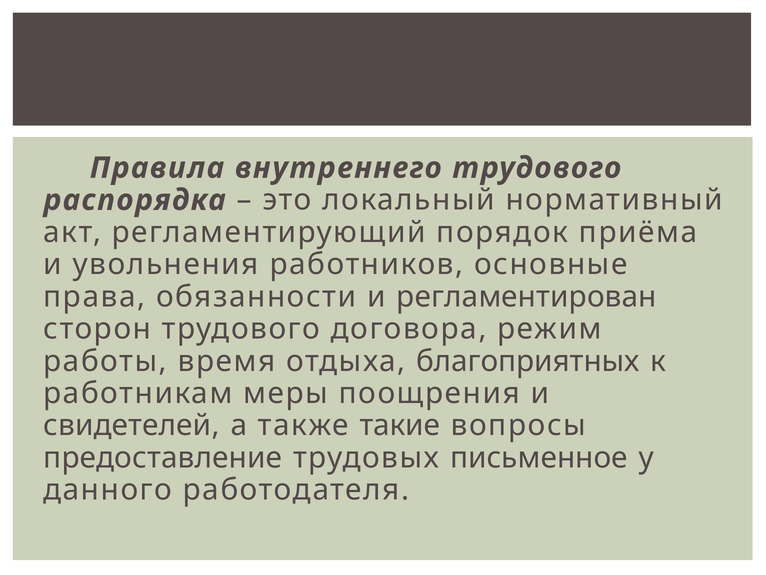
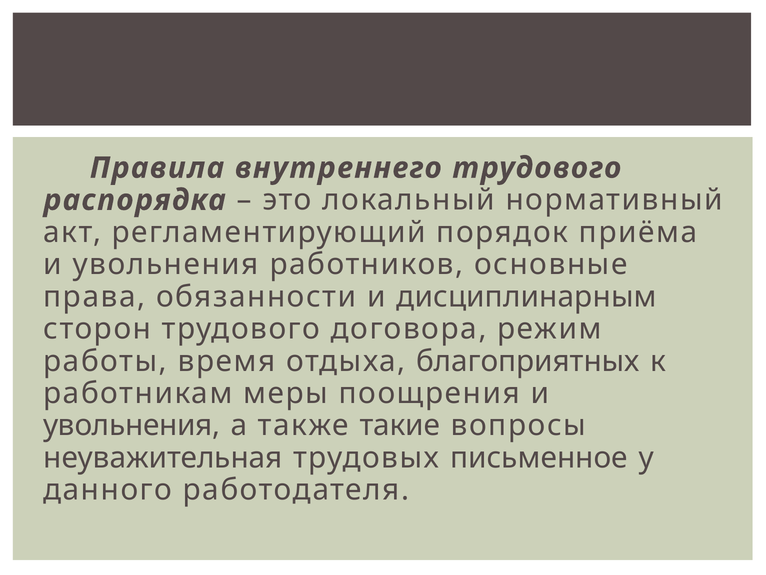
регламентирован: регламентирован -> дисциплинарным
свидетелей at (131, 425): свидетелей -> увольнения
предоставление: предоставление -> неуважительная
